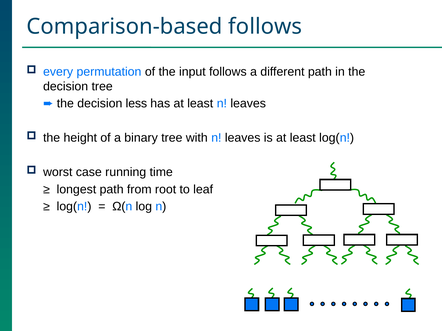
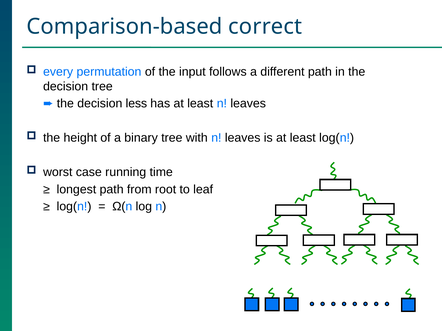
Comparison-based follows: follows -> correct
